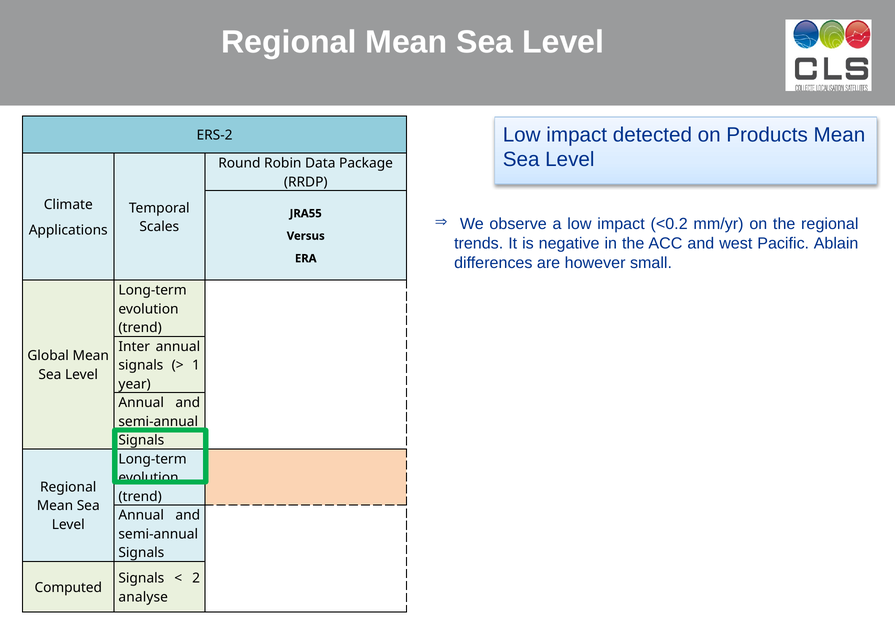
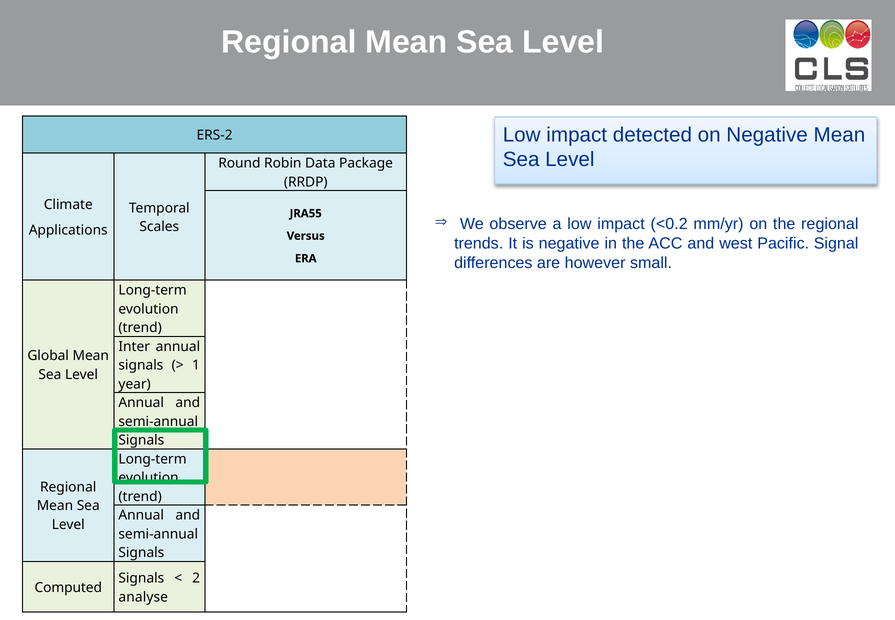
on Products: Products -> Negative
Ablain: Ablain -> Signal
